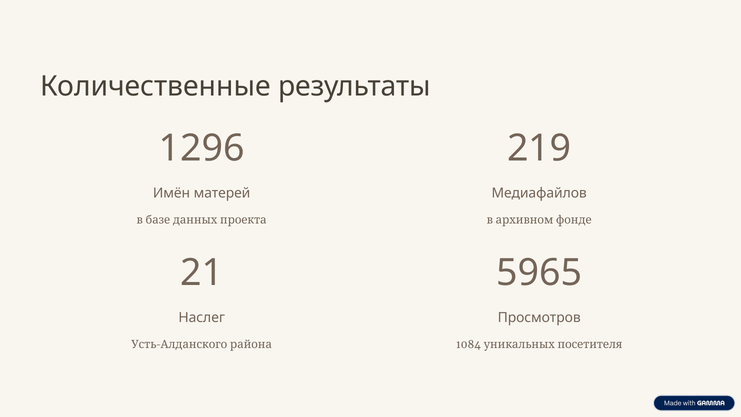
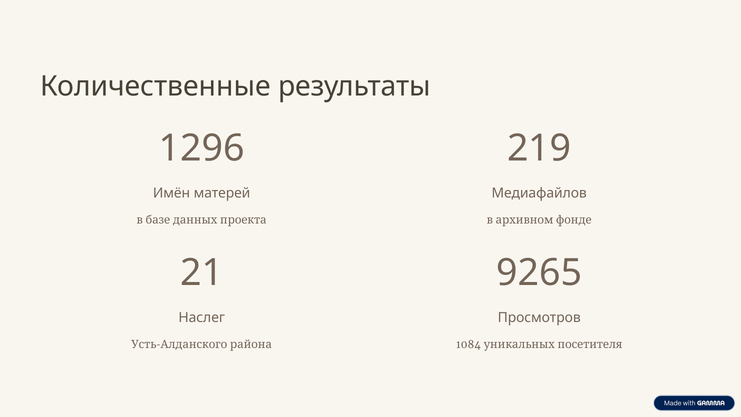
5965: 5965 -> 9265
